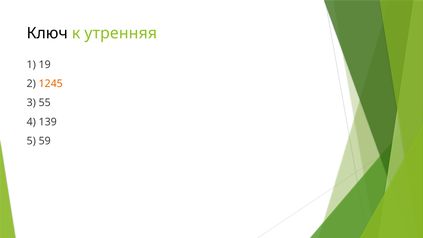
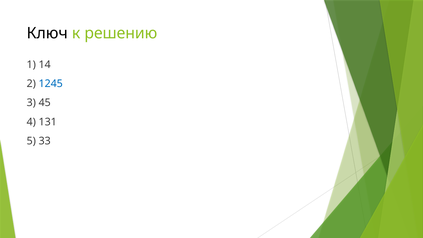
утренняя: утренняя -> решению
19: 19 -> 14
1245 colour: orange -> blue
55: 55 -> 45
139: 139 -> 131
59: 59 -> 33
